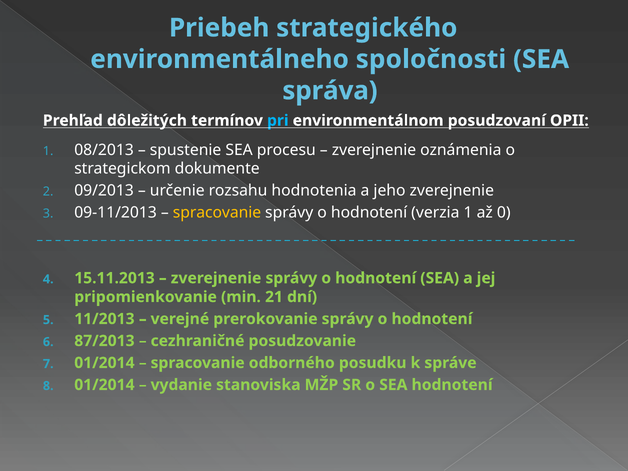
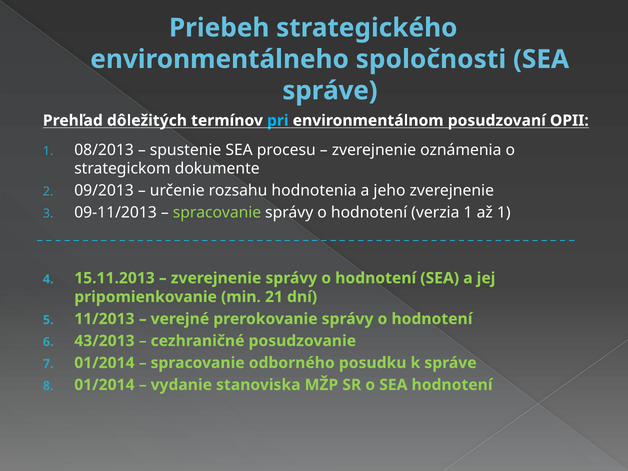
správa at (330, 91): správa -> správe
spracovanie at (217, 213) colour: yellow -> light green
až 0: 0 -> 1
87/2013: 87/2013 -> 43/2013
